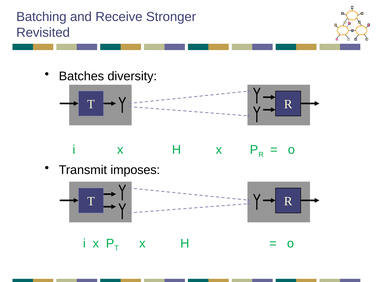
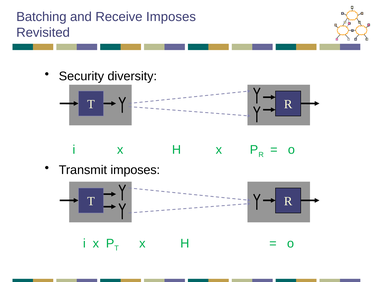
Receive Stronger: Stronger -> Imposes
Batches: Batches -> Security
